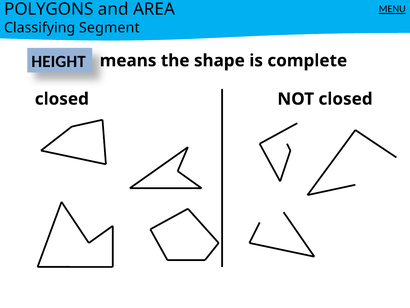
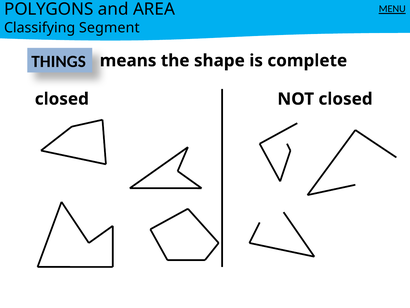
HEIGHT: HEIGHT -> THINGS
